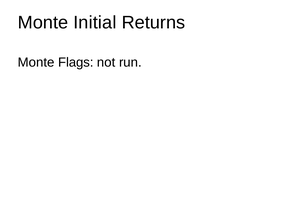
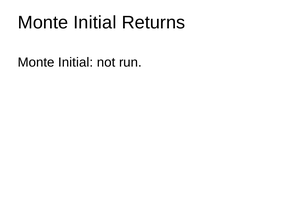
Flags at (76, 62): Flags -> Initial
